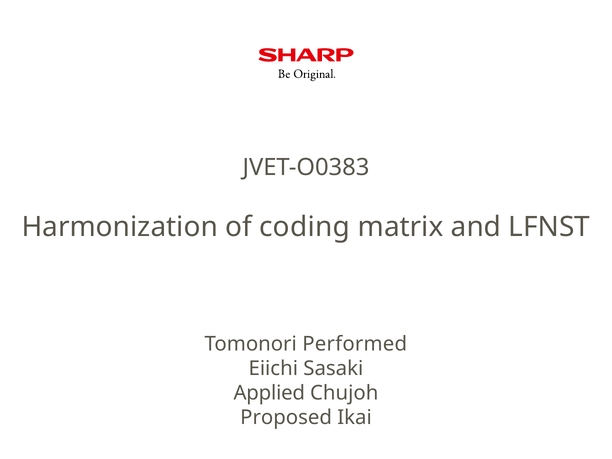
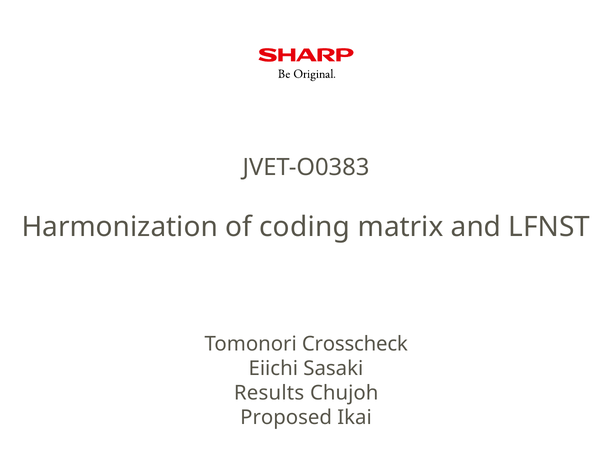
Performed: Performed -> Crosscheck
Applied: Applied -> Results
